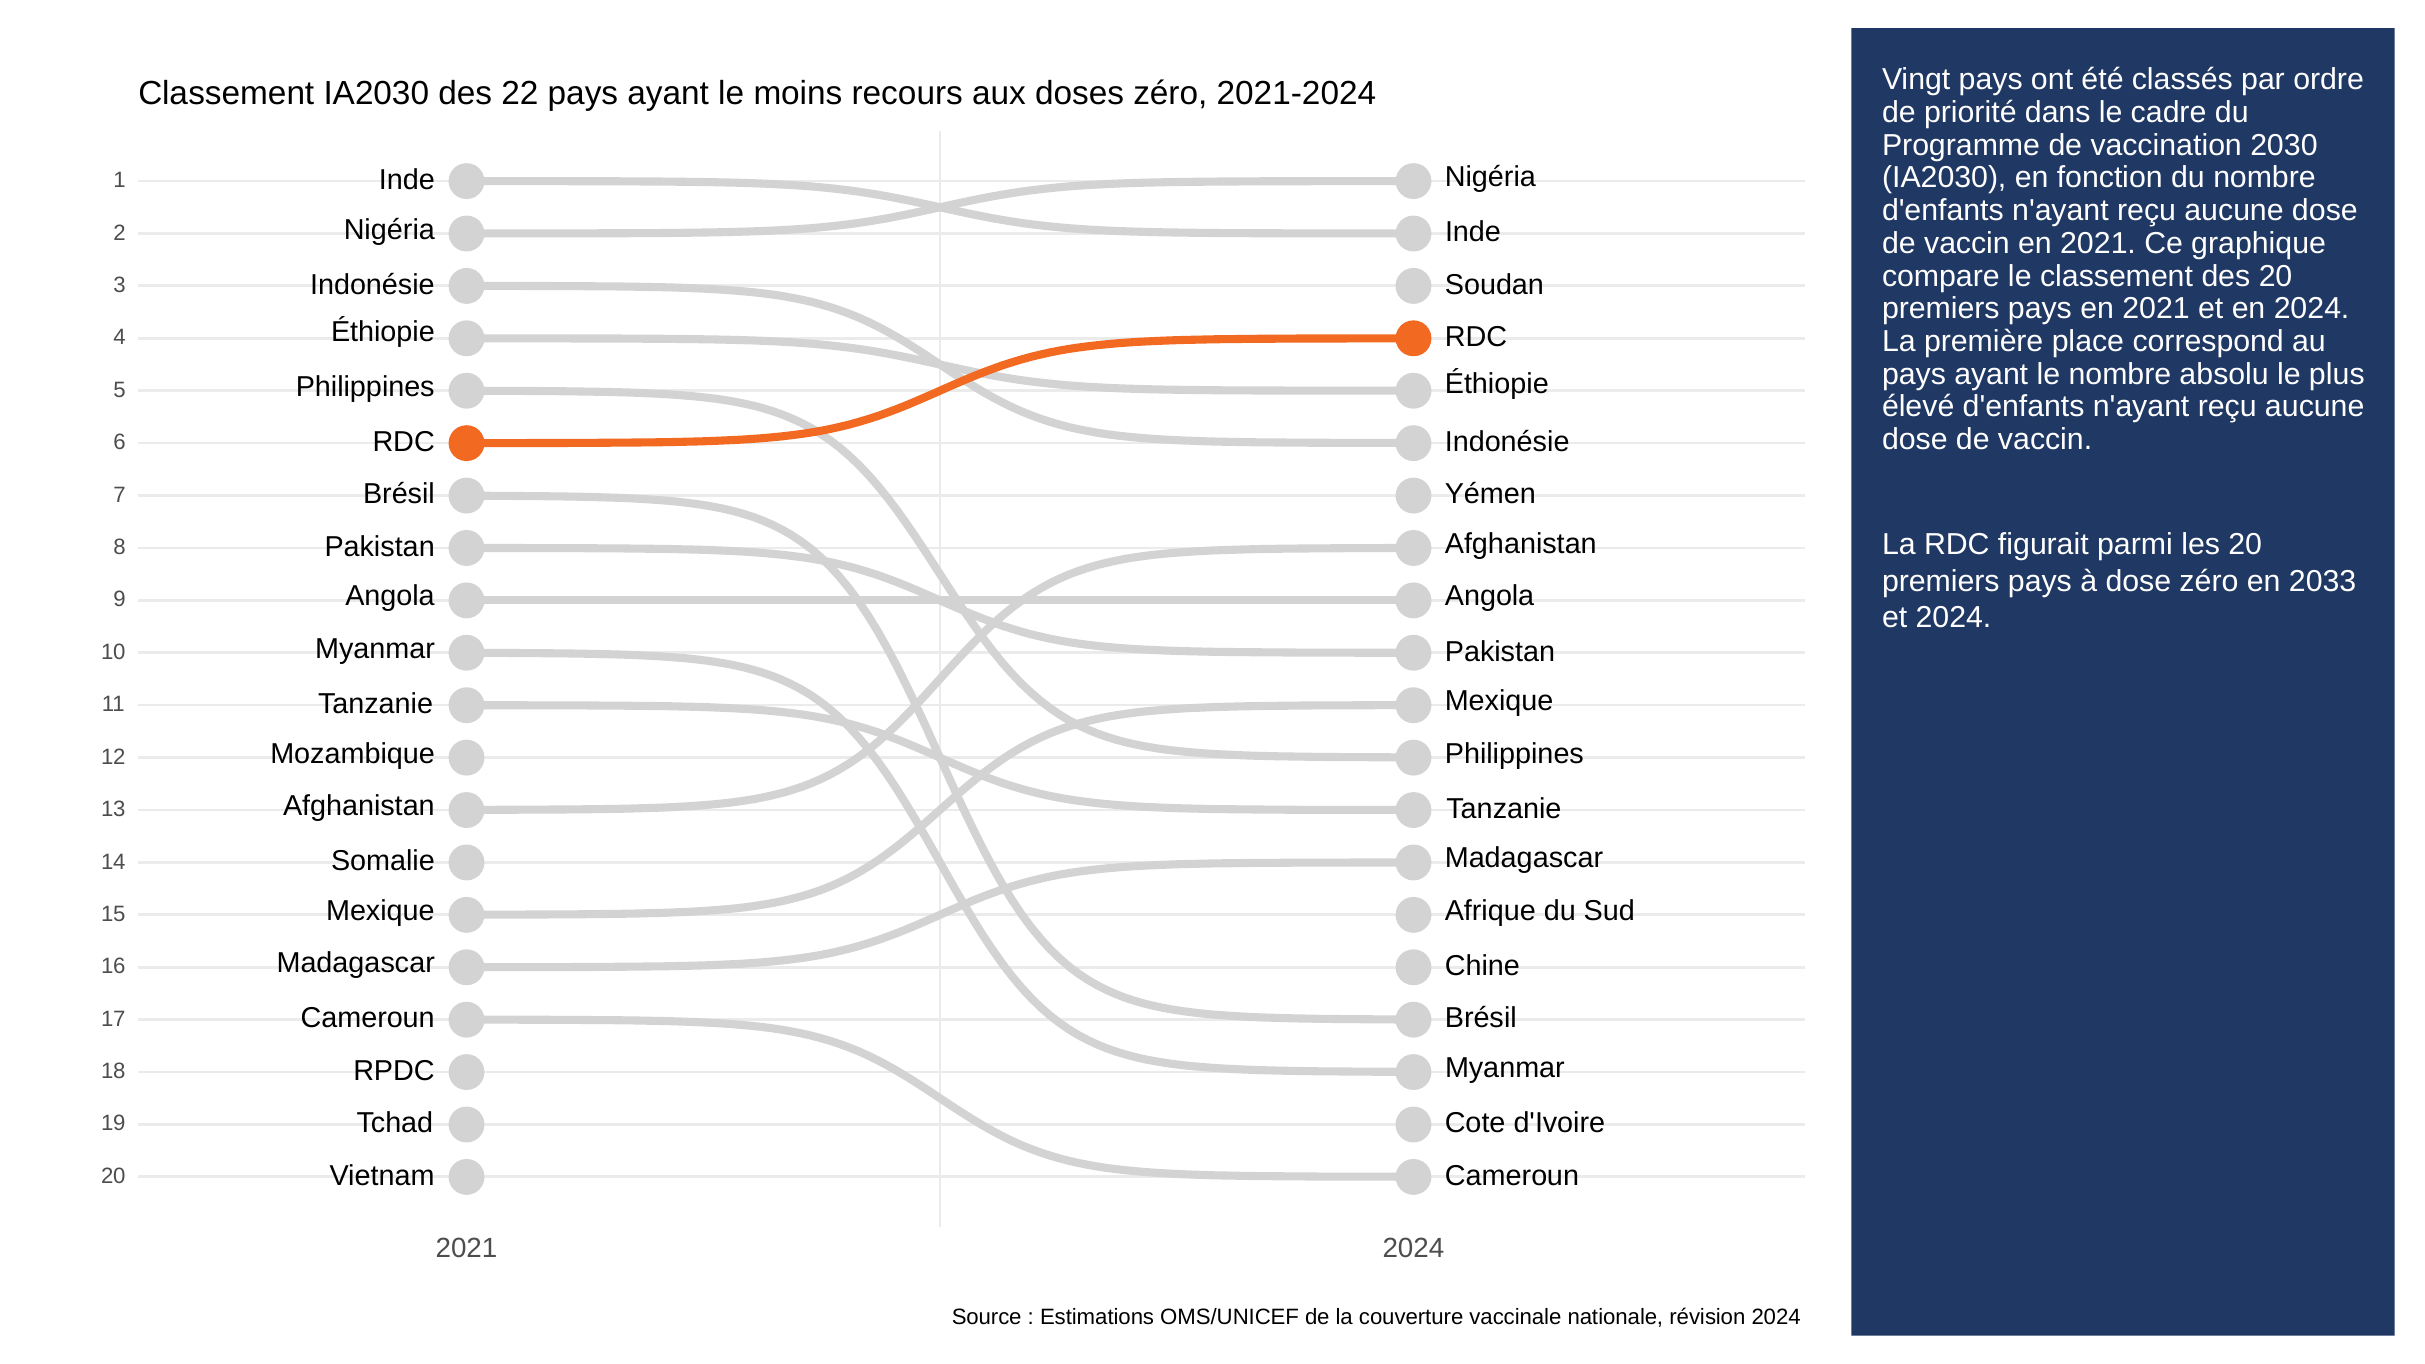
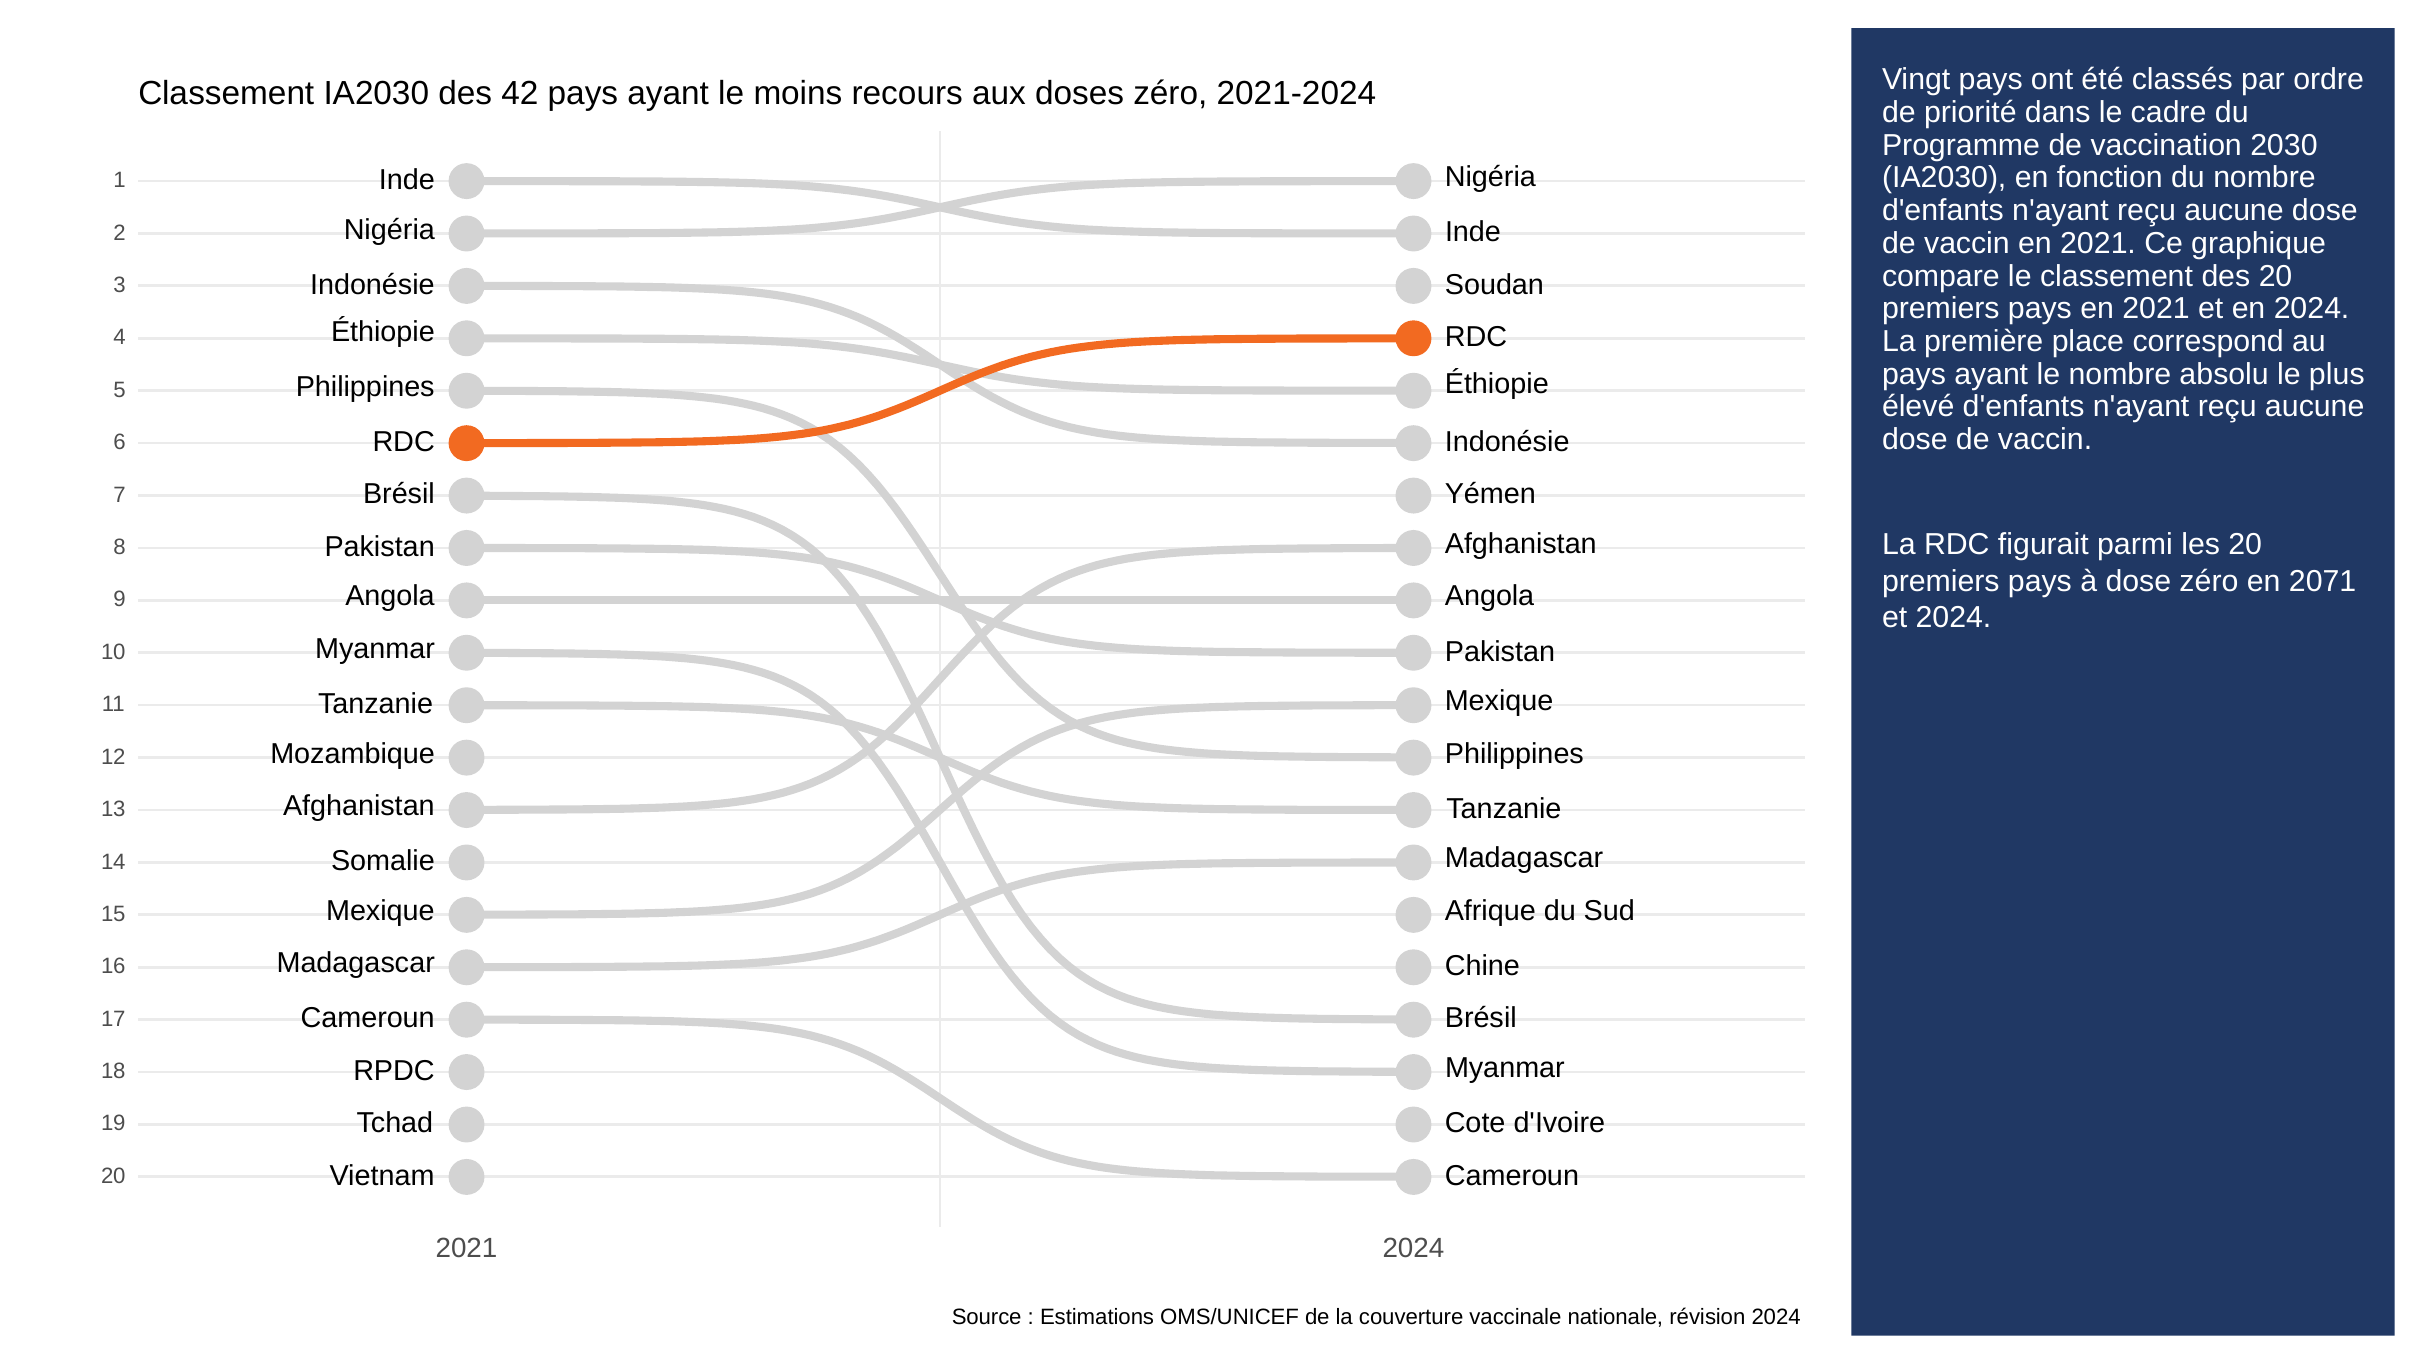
22: 22 -> 42
2033: 2033 -> 2071
